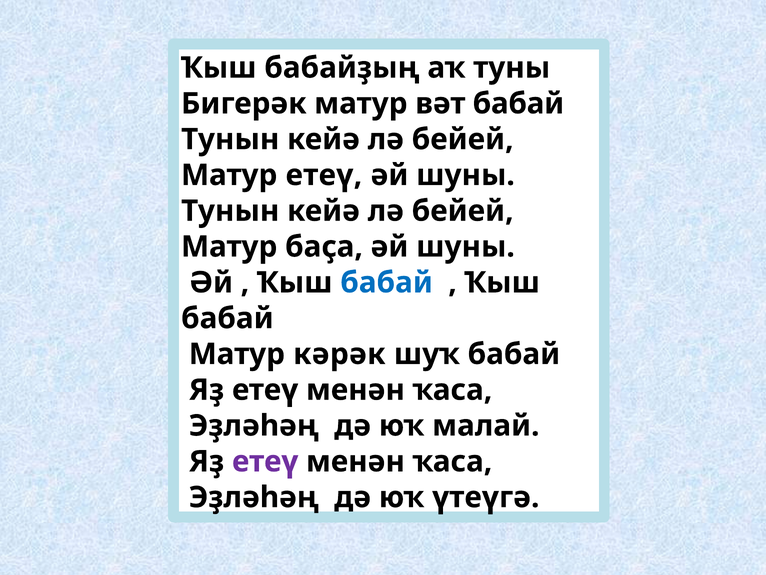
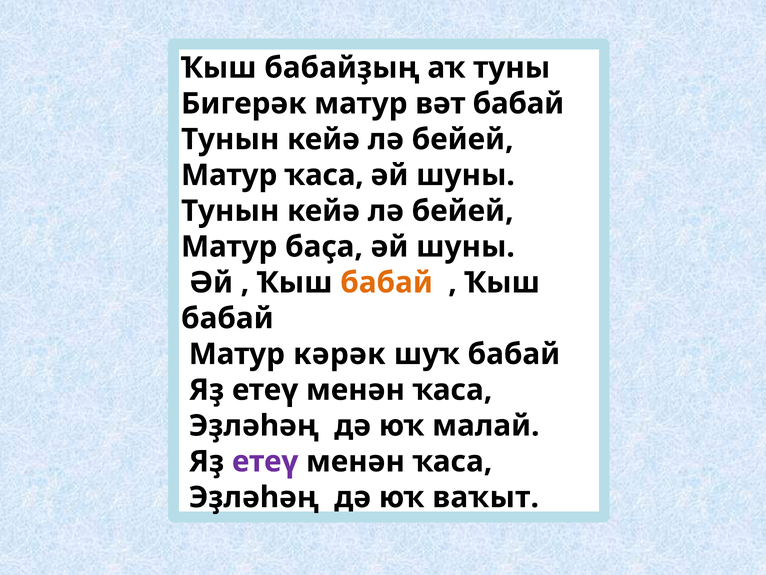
Матур етеү: етеү -> ҡаса
бабай at (387, 282) colour: blue -> orange
үтеүгә: үтеүгә -> ваҡыт
